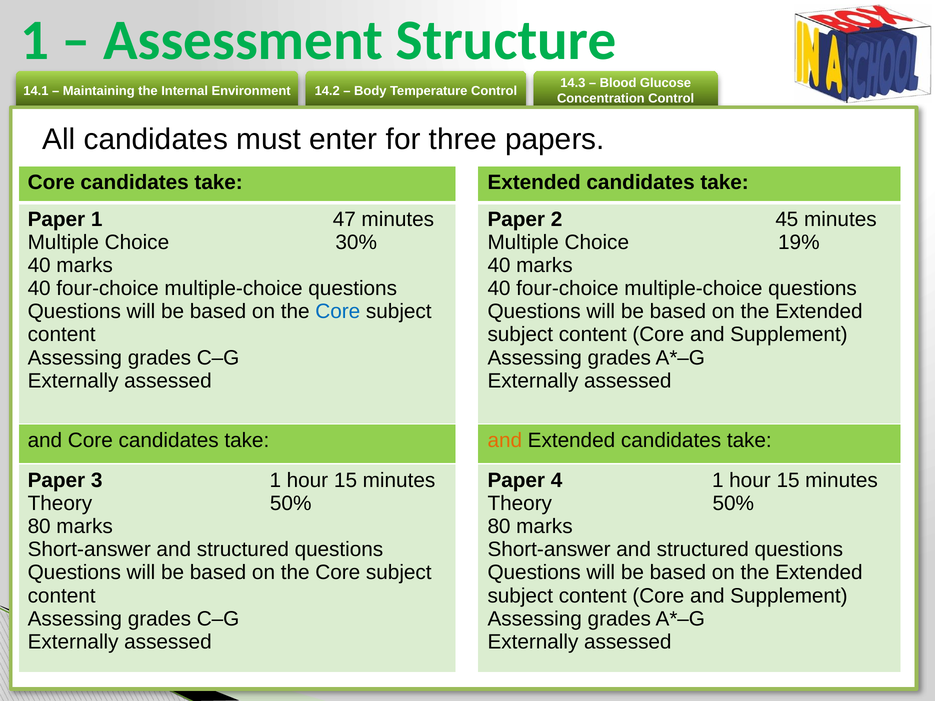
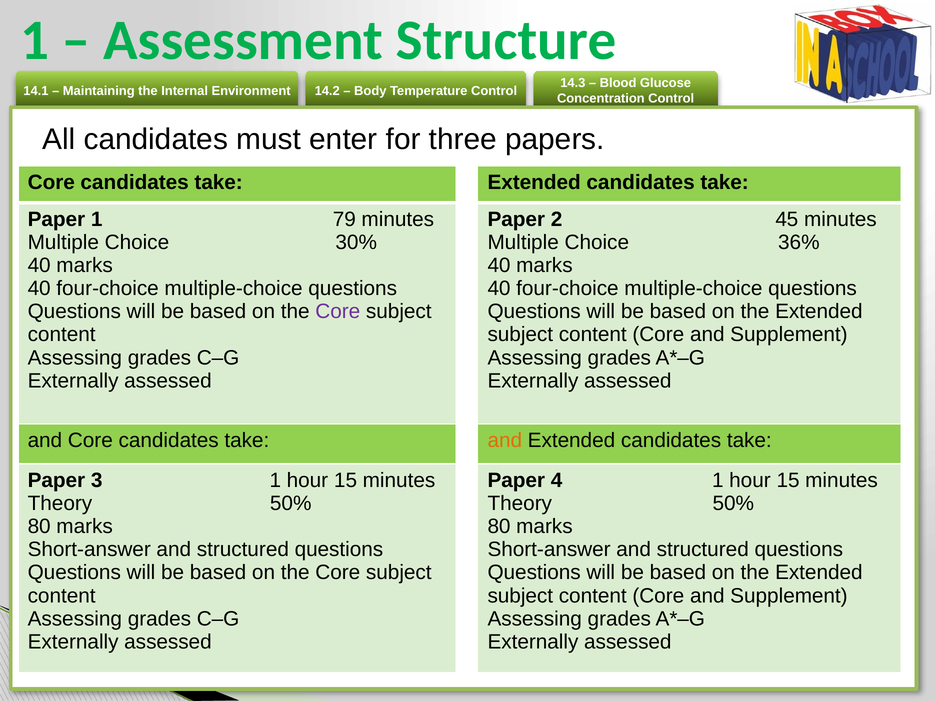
47: 47 -> 79
19%: 19% -> 36%
Core at (338, 312) colour: blue -> purple
